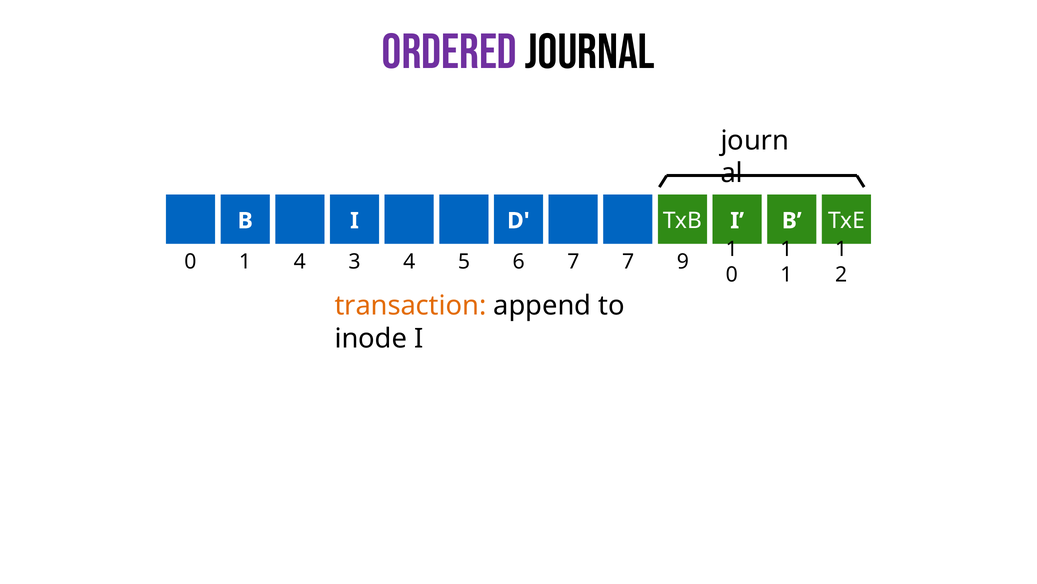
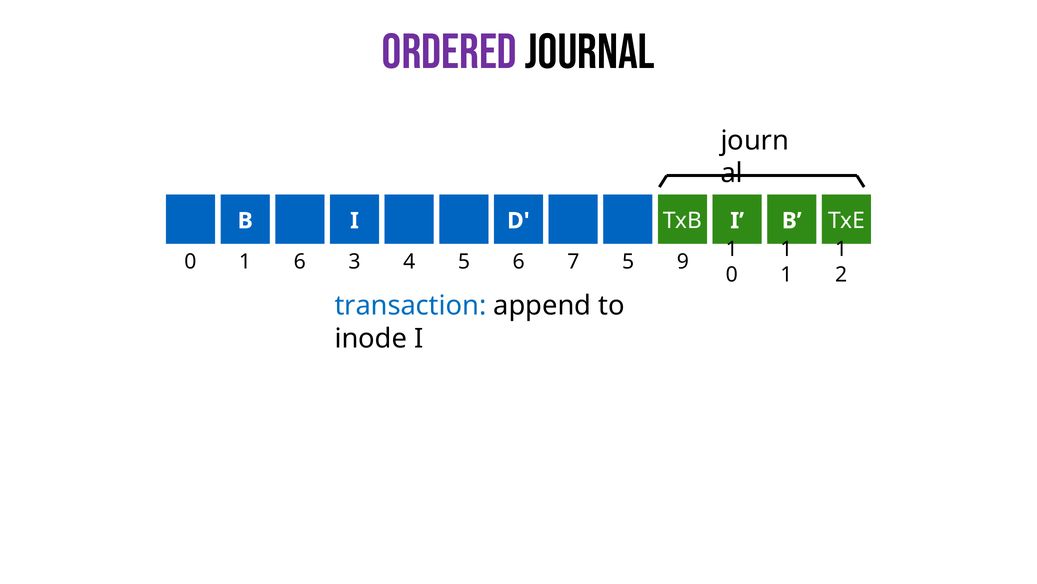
1 4: 4 -> 6
7 7: 7 -> 5
transaction colour: orange -> blue
